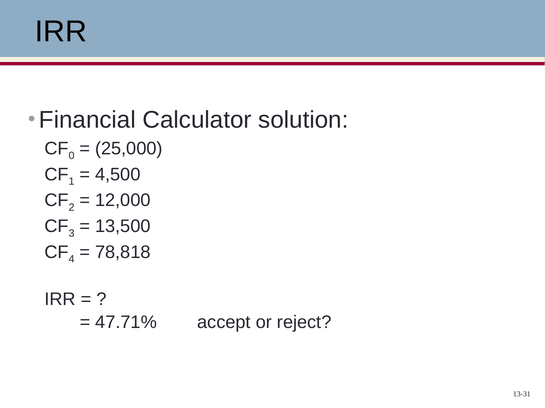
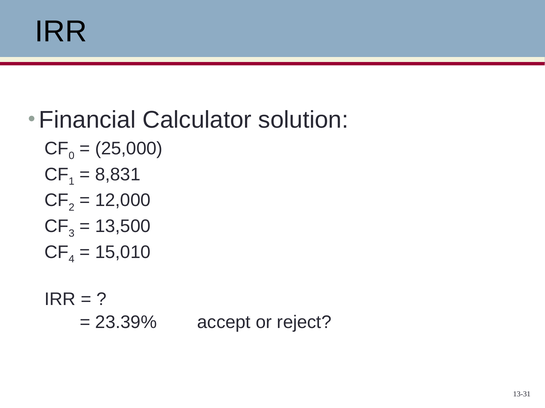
4,500: 4,500 -> 8,831
78,818: 78,818 -> 15,010
47.71%: 47.71% -> 23.39%
